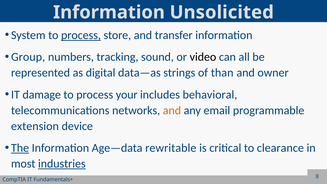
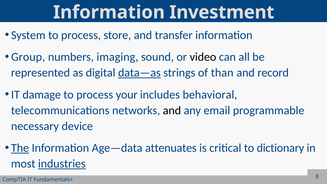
Unsolicited: Unsolicited -> Investment
process at (81, 35) underline: present -> none
tracking: tracking -> imaging
data—as underline: none -> present
owner: owner -> record
and at (172, 110) colour: orange -> black
extension: extension -> necessary
rewritable: rewritable -> attenuates
clearance: clearance -> dictionary
